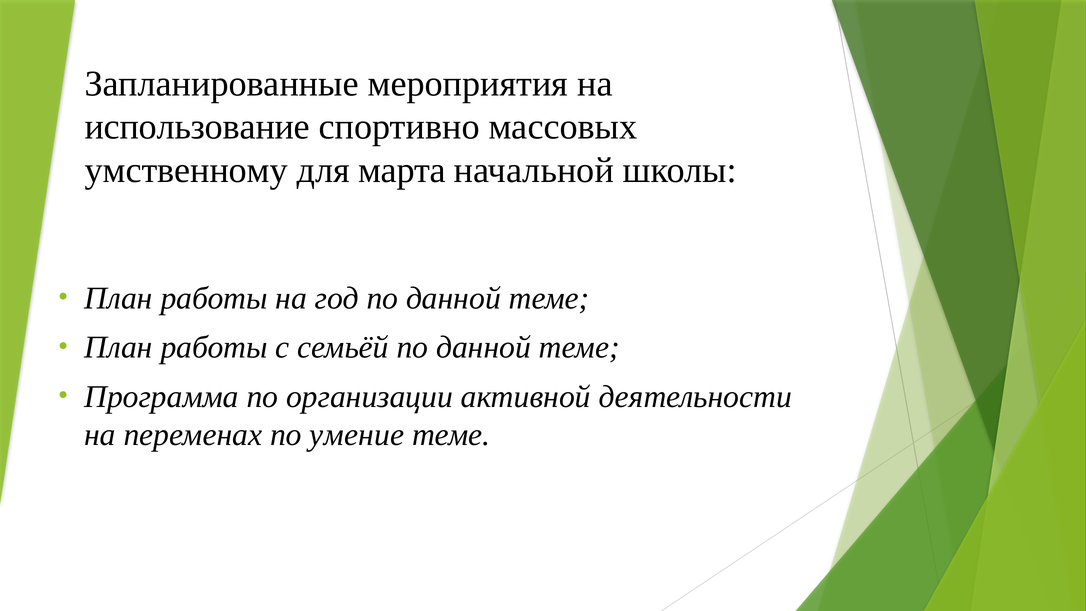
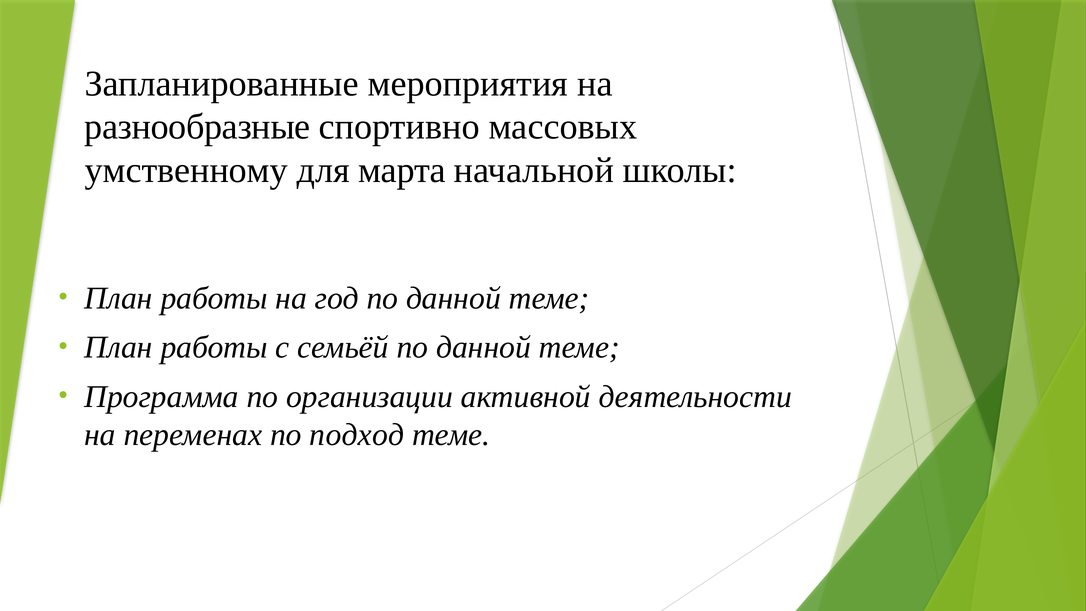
использование: использование -> разнообразные
умение: умение -> подход
